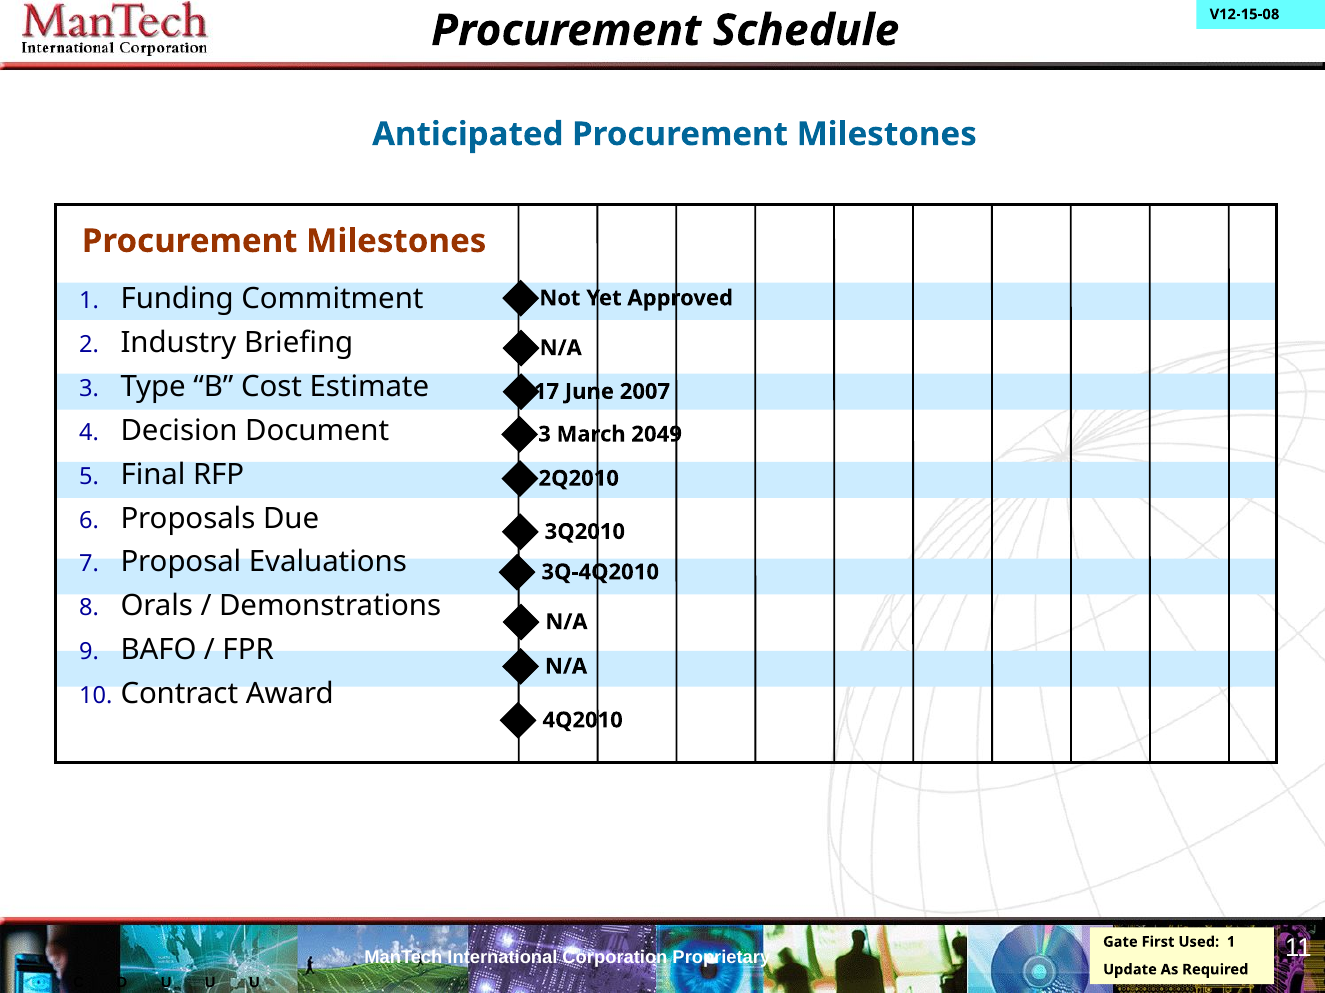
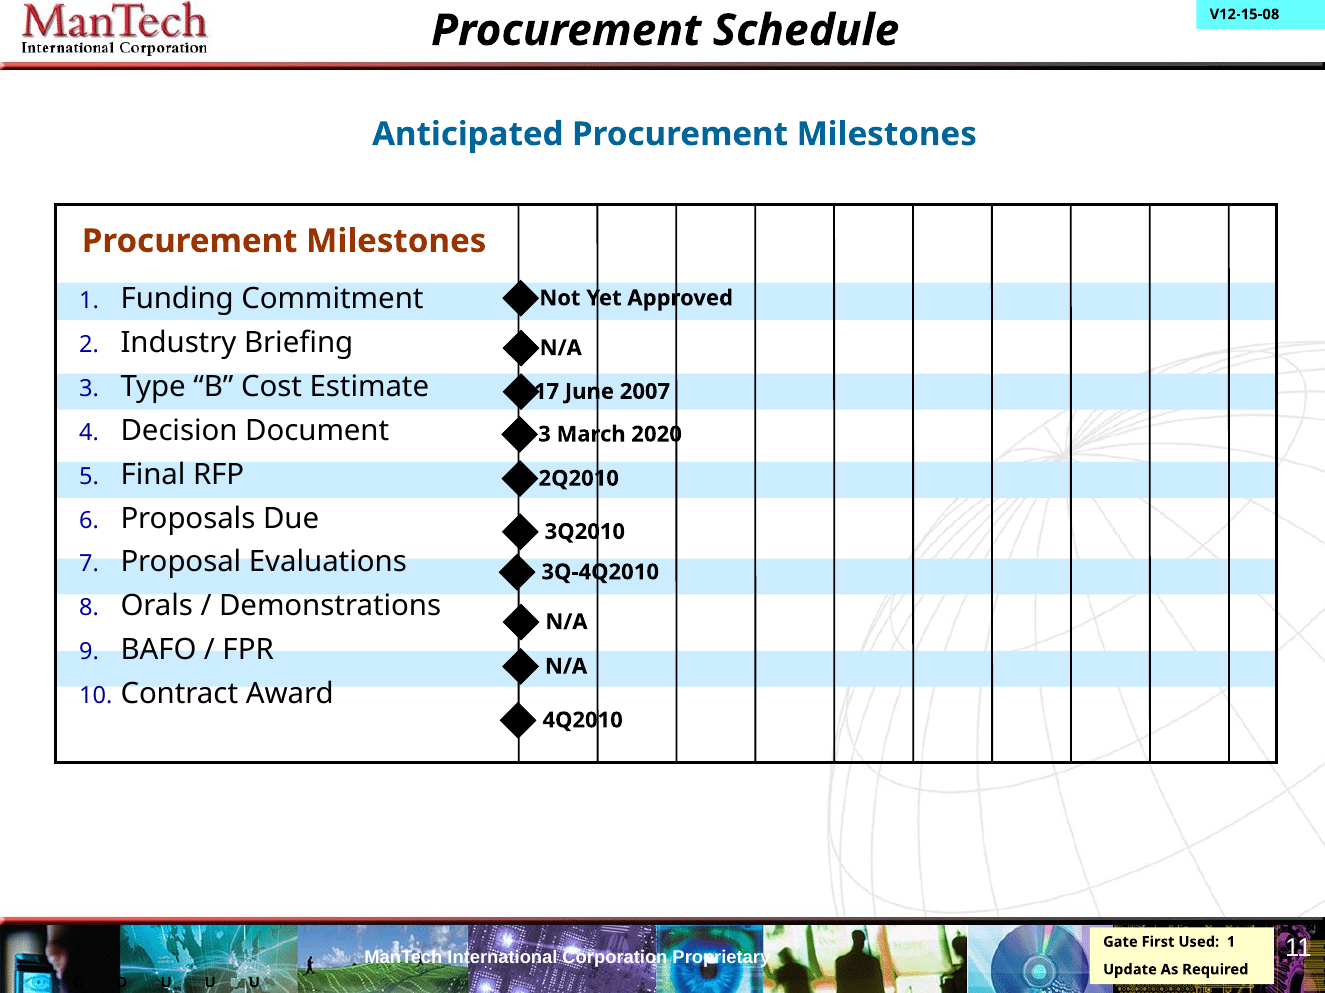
2049: 2049 -> 2020
